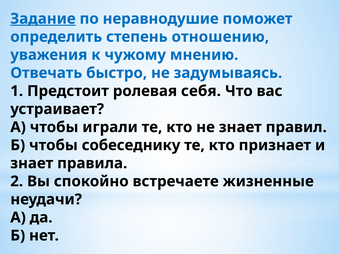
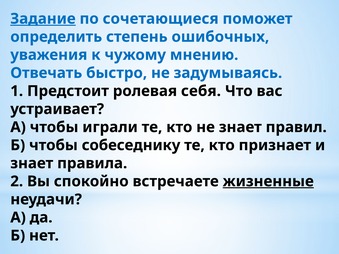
неравнодушие: неравнодушие -> сочетающиеся
отношению: отношению -> ошибочных
жизненные underline: none -> present
